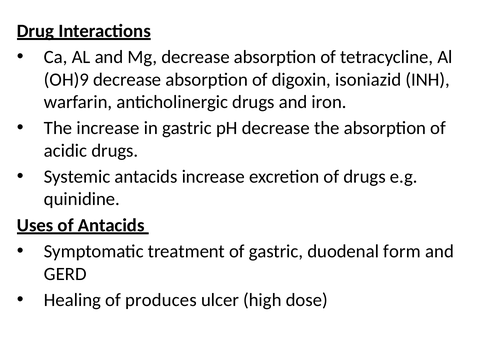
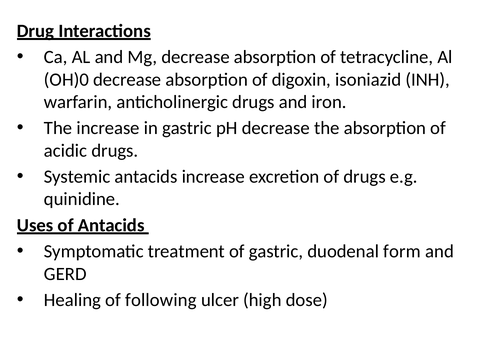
OH)9: OH)9 -> OH)0
produces: produces -> following
